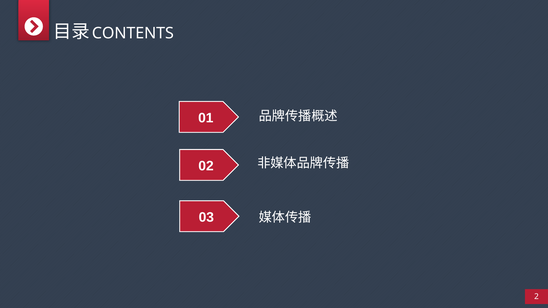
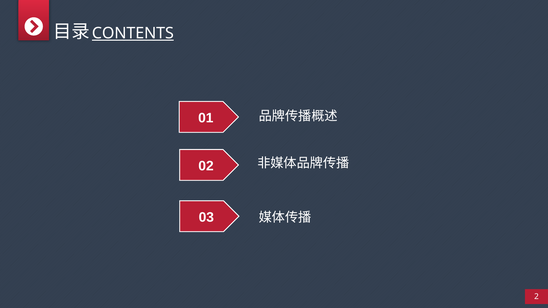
CONTENTS underline: none -> present
